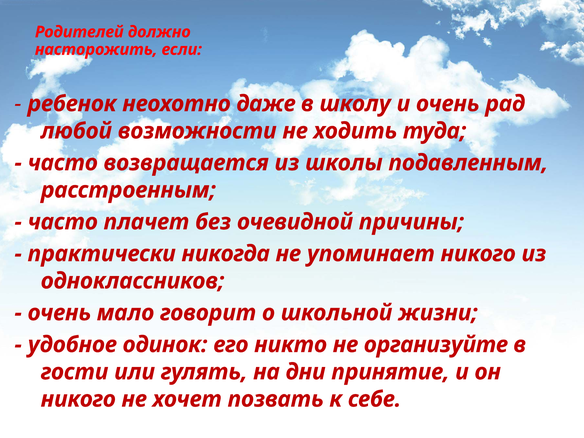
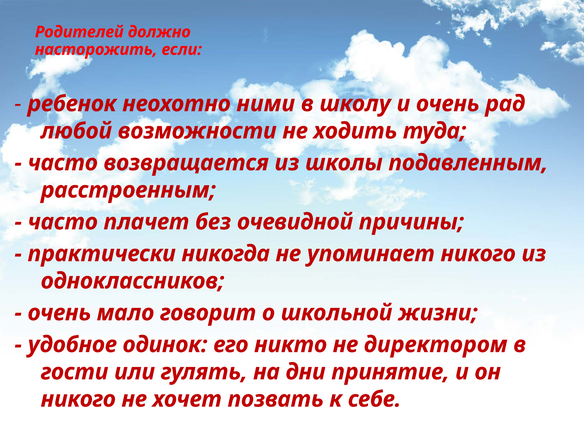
даже: даже -> ними
организуйте: организуйте -> директором
